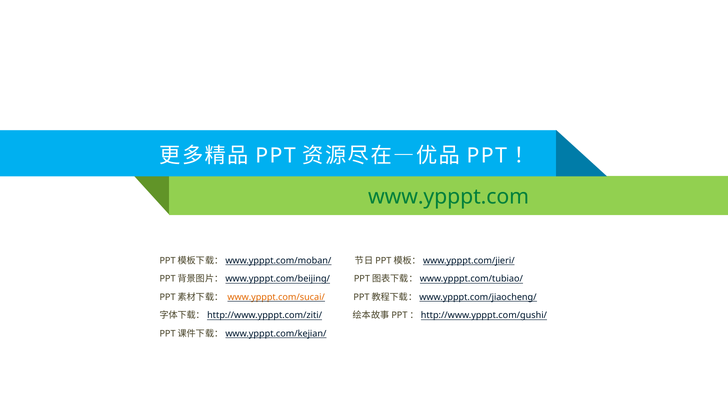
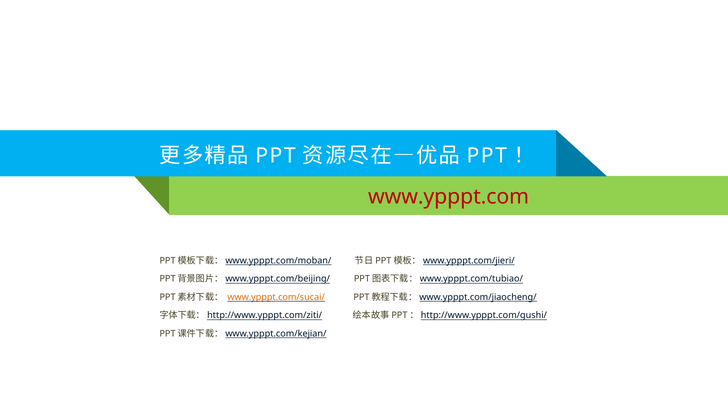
www.ypppt.com colour: green -> red
